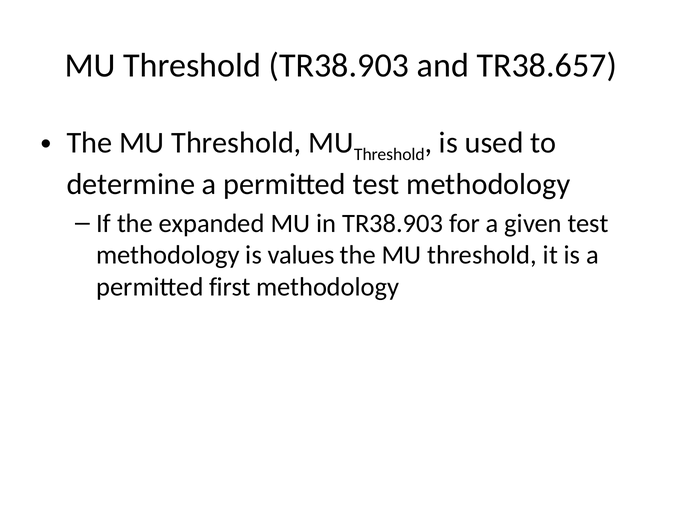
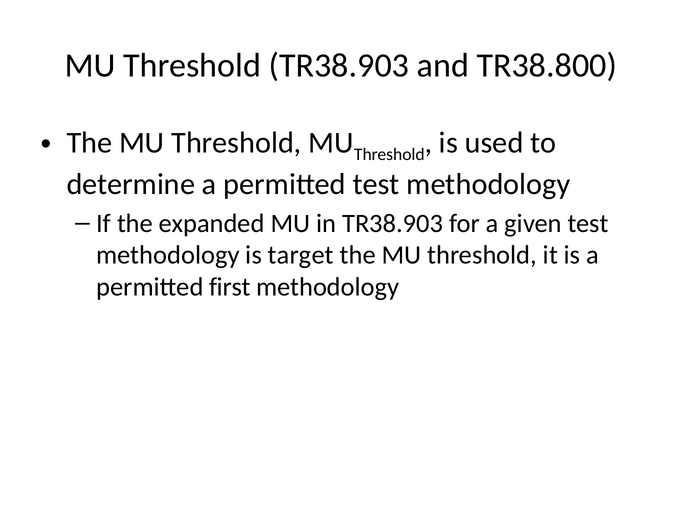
TR38.657: TR38.657 -> TR38.800
values: values -> target
